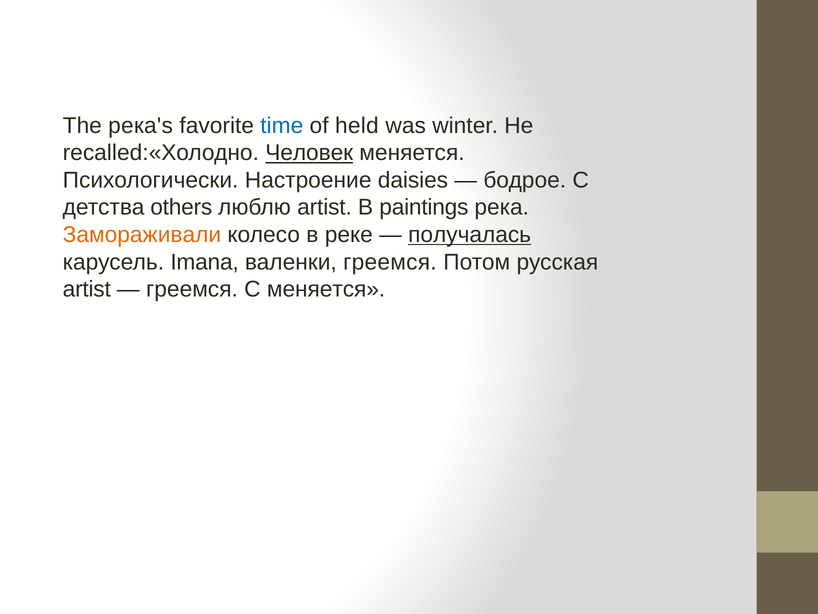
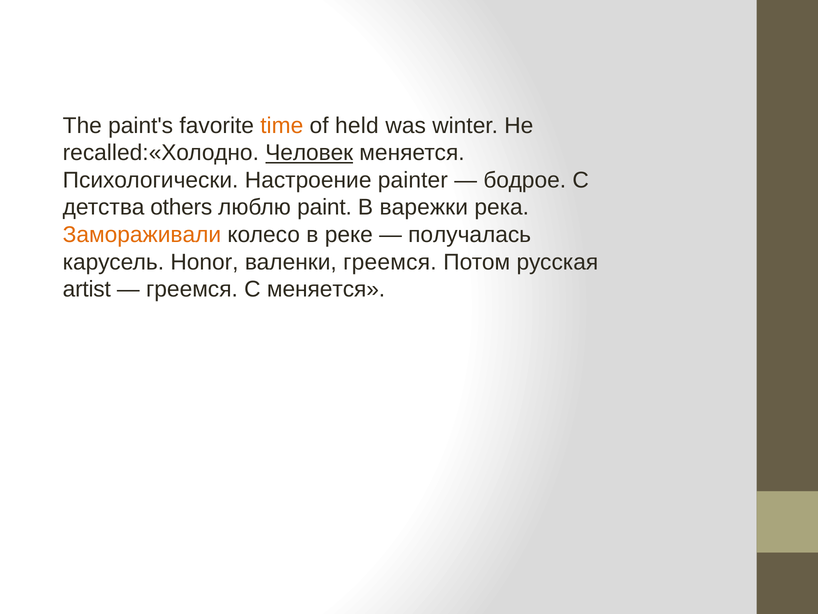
река's: река's -> paint's
time colour: blue -> orange
daisies: daisies -> painter
люблю artist: artist -> paint
paintings: paintings -> варежки
получалась underline: present -> none
Imana: Imana -> Honor
